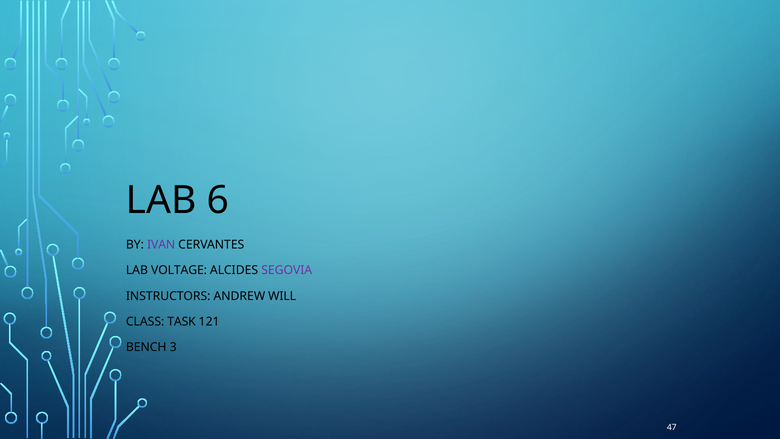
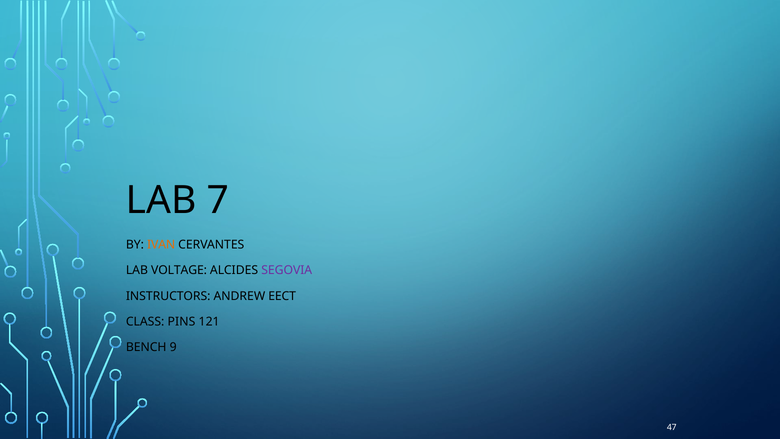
6: 6 -> 7
IVAN colour: purple -> orange
WILL: WILL -> EECT
TASK: TASK -> PINS
3: 3 -> 9
